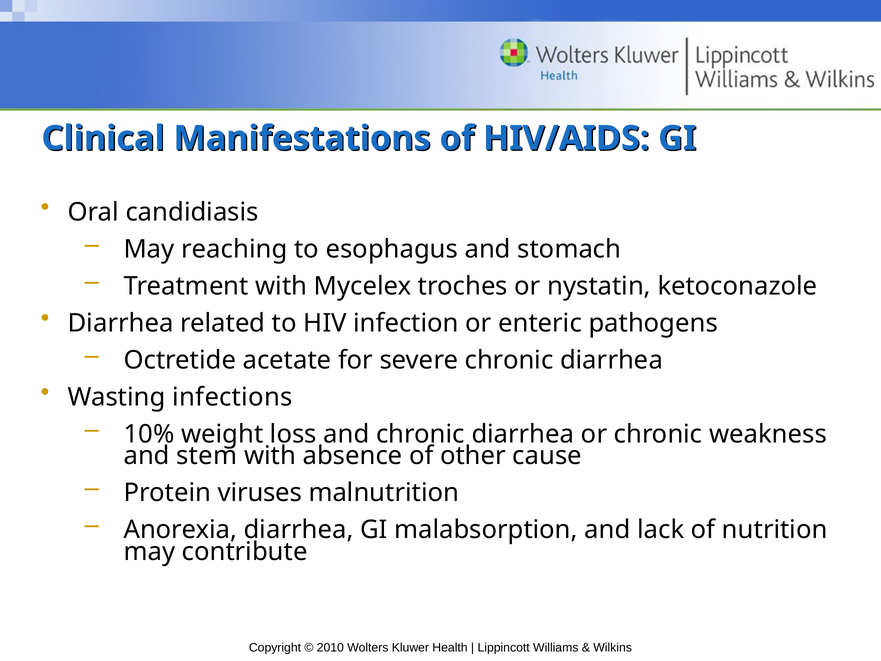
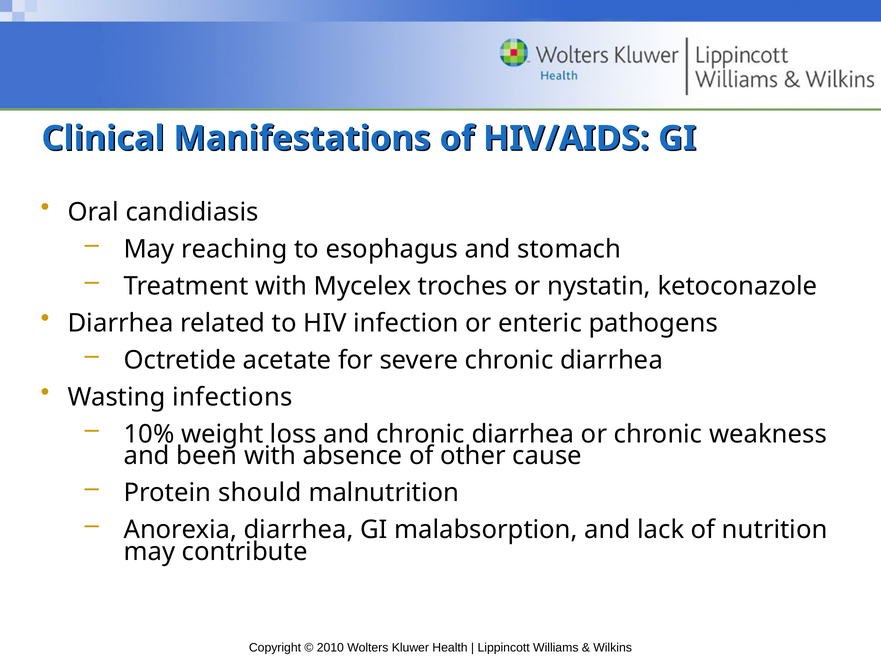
stem: stem -> been
viruses: viruses -> should
